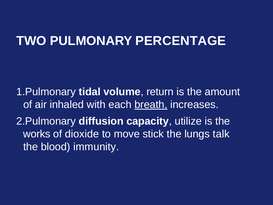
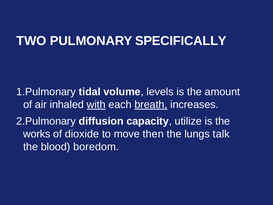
PERCENTAGE: PERCENTAGE -> SPECIFICALLY
return: return -> levels
with underline: none -> present
stick: stick -> then
immunity: immunity -> boredom
